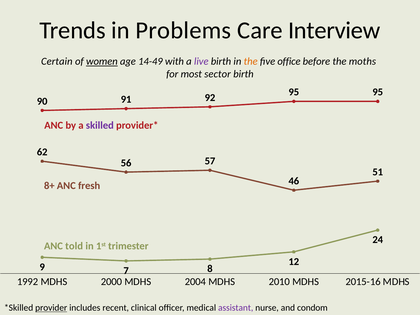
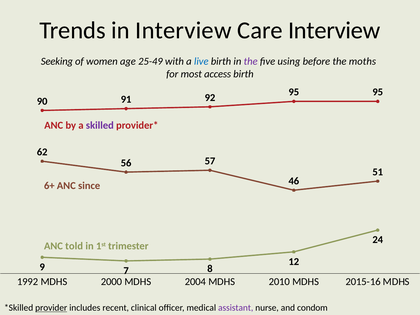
in Problems: Problems -> Interview
Certain: Certain -> Seeking
women underline: present -> none
14-49: 14-49 -> 25-49
live colour: purple -> blue
the at (251, 61) colour: orange -> purple
office: office -> using
sector: sector -> access
8+: 8+ -> 6+
fresh: fresh -> since
